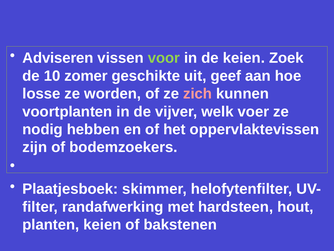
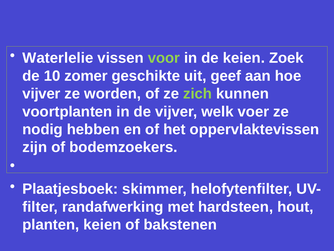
Adviseren: Adviseren -> Waterlelie
losse at (41, 94): losse -> vijver
zich colour: pink -> light green
